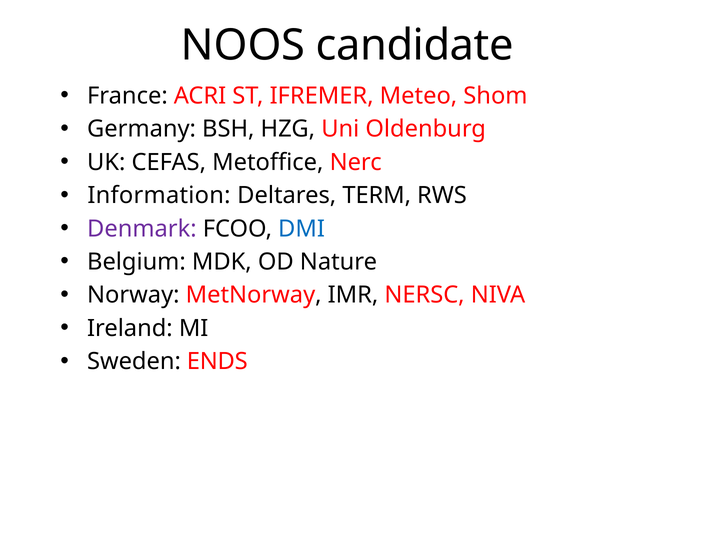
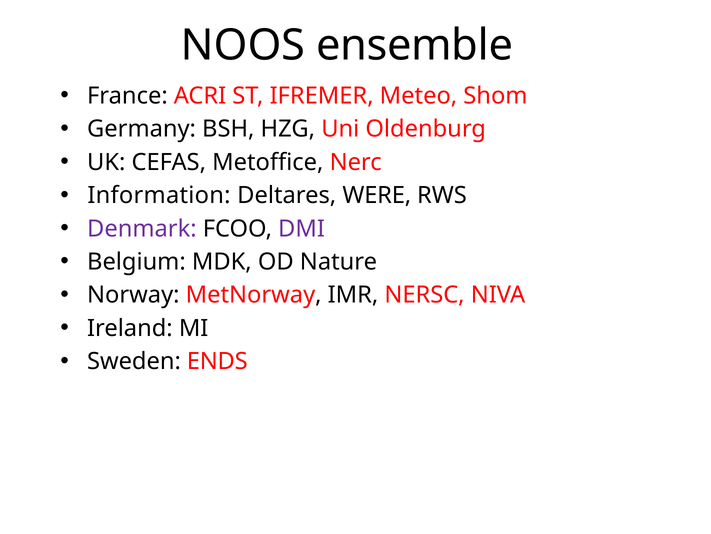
candidate: candidate -> ensemble
TERM: TERM -> WERE
DMI colour: blue -> purple
